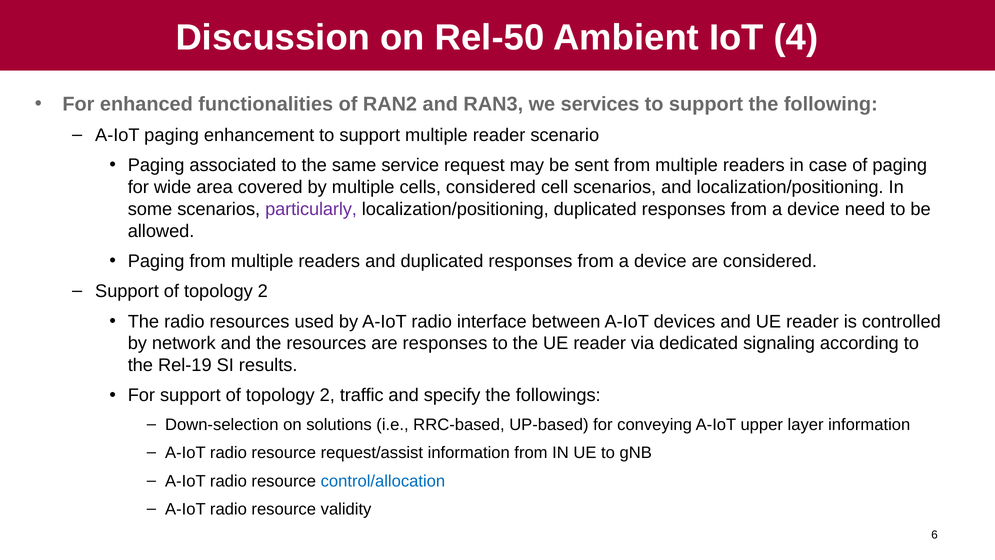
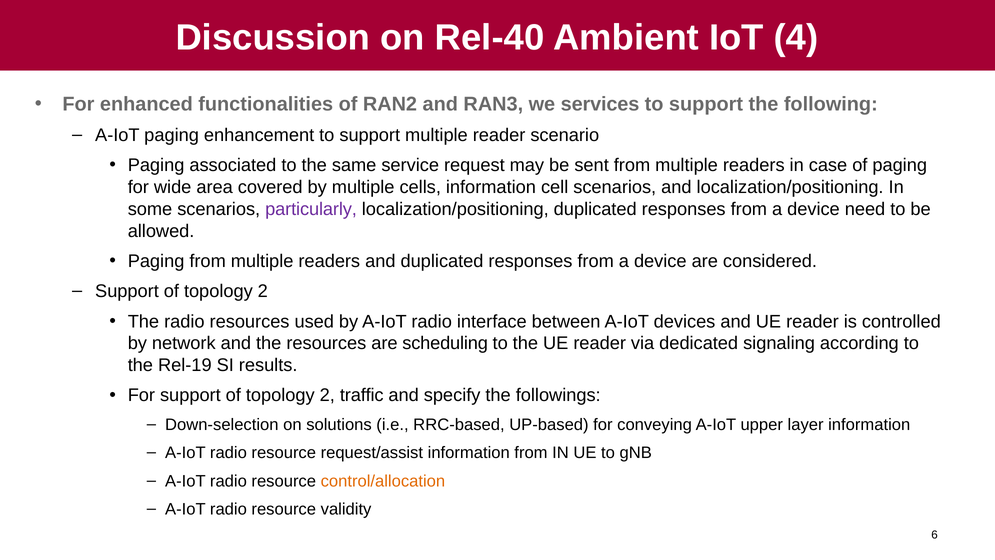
Rel-50: Rel-50 -> Rel-40
cells considered: considered -> information
are responses: responses -> scheduling
control/allocation colour: blue -> orange
